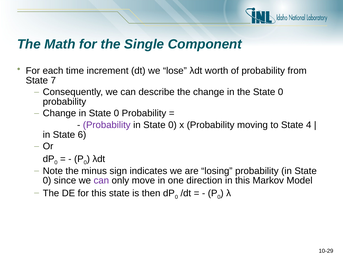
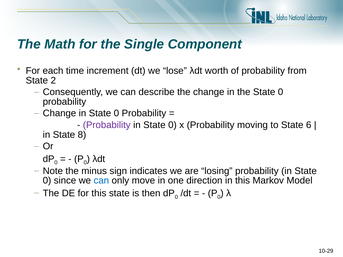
7: 7 -> 2
4: 4 -> 6
6: 6 -> 8
can at (101, 181) colour: purple -> blue
